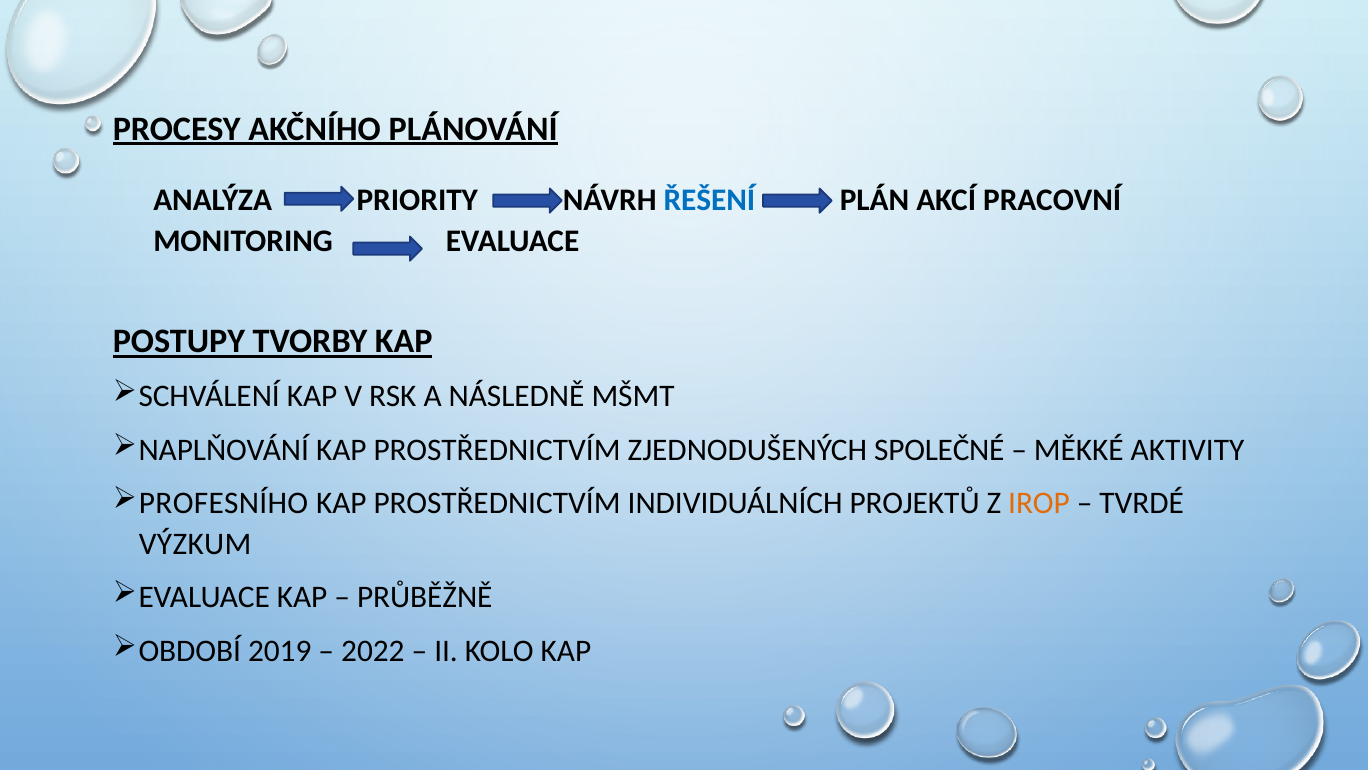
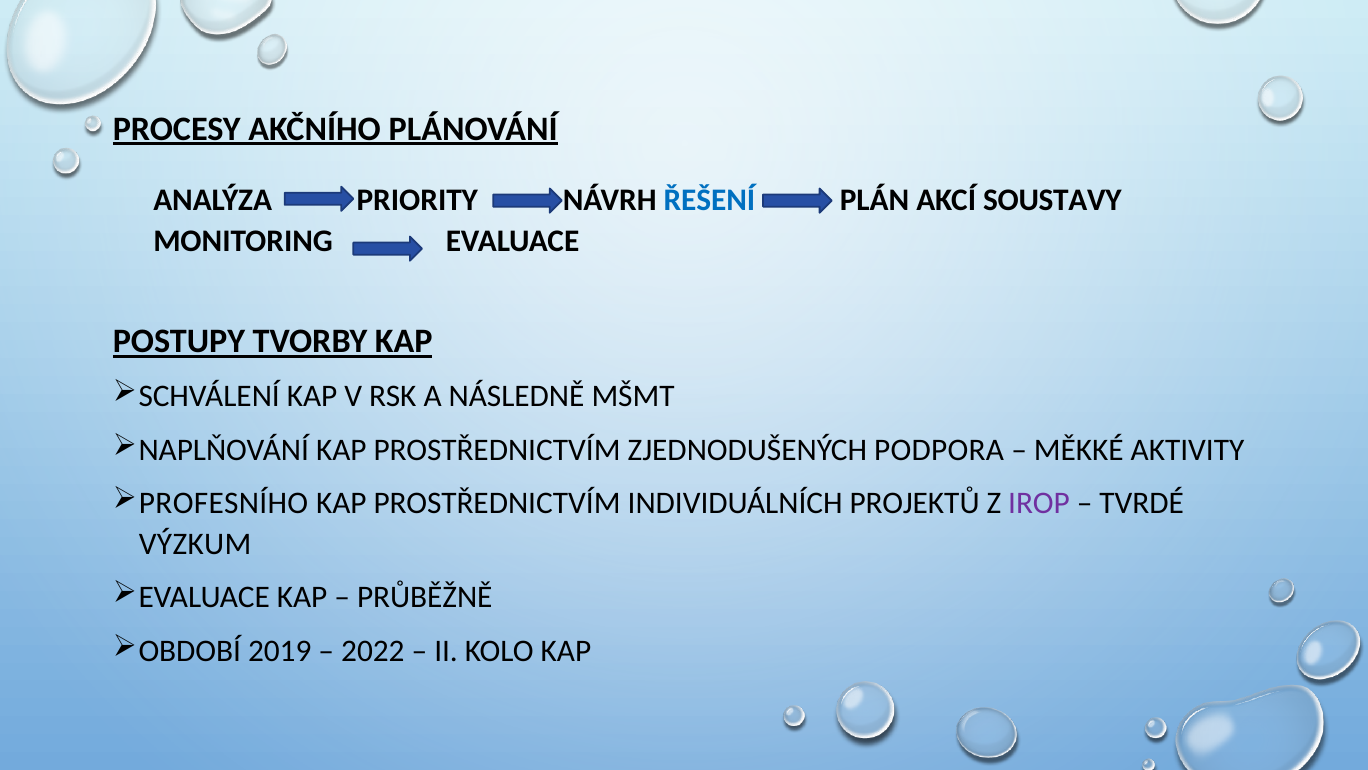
PRACOVNÍ: PRACOVNÍ -> SOUSTAVY
SPOLEČNÉ: SPOLEČNÉ -> PODPORA
IROP colour: orange -> purple
